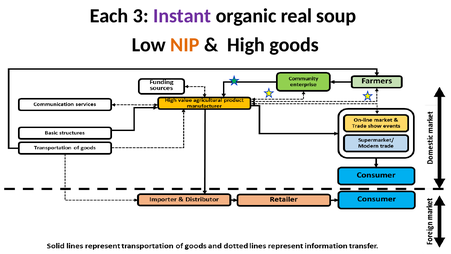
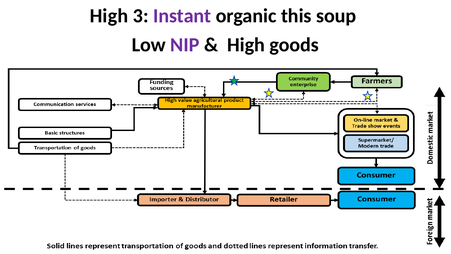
Each at (109, 16): Each -> High
real: real -> this
NIP colour: orange -> purple
